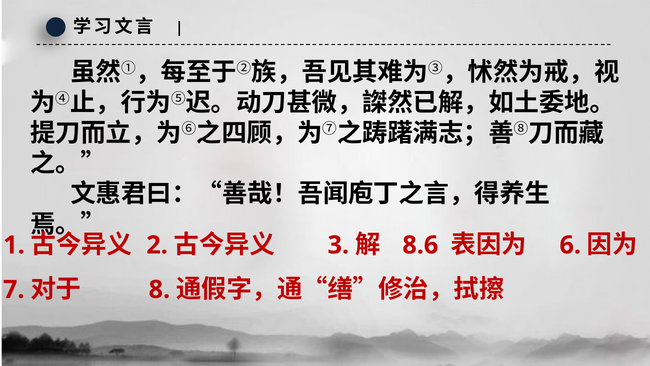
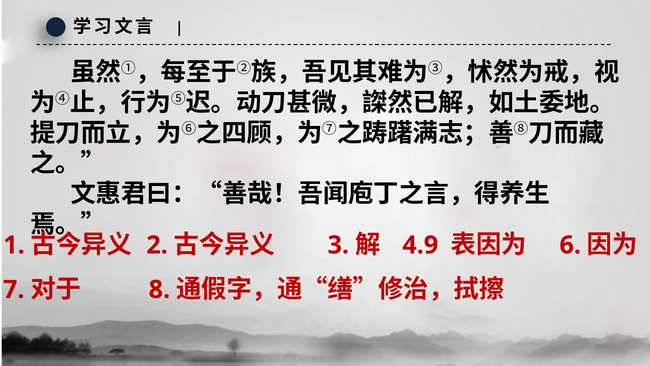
8.6: 8.6 -> 4.9
